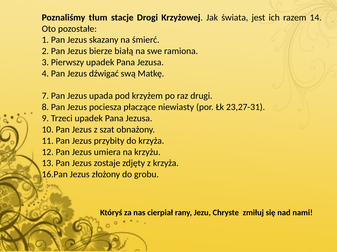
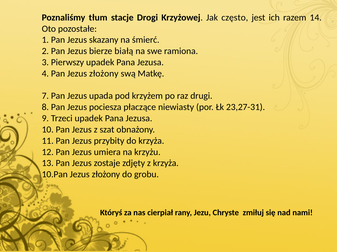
świata: świata -> często
Pan Jezus dźwigać: dźwigać -> złożony
16.Pan: 16.Pan -> 10.Pan
